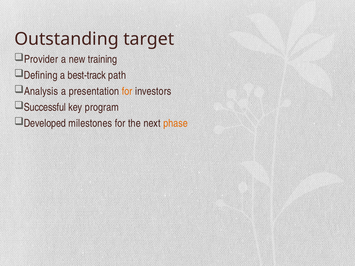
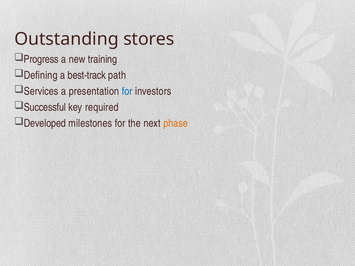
target: target -> stores
Provider: Provider -> Progress
Analysis: Analysis -> Services
for at (127, 91) colour: orange -> blue
program: program -> required
